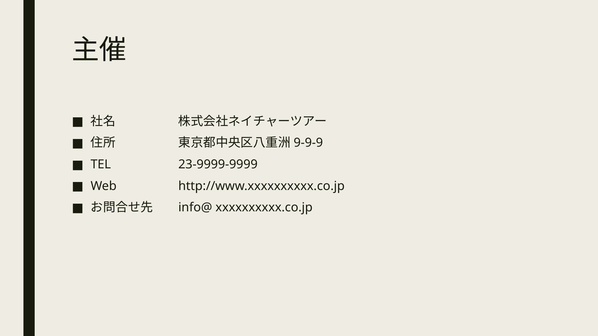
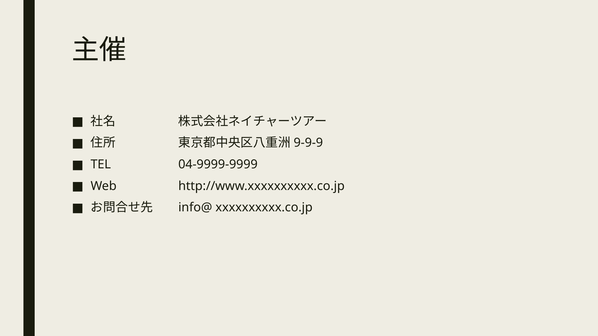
23-9999-9999: 23-9999-9999 -> 04-9999-9999
